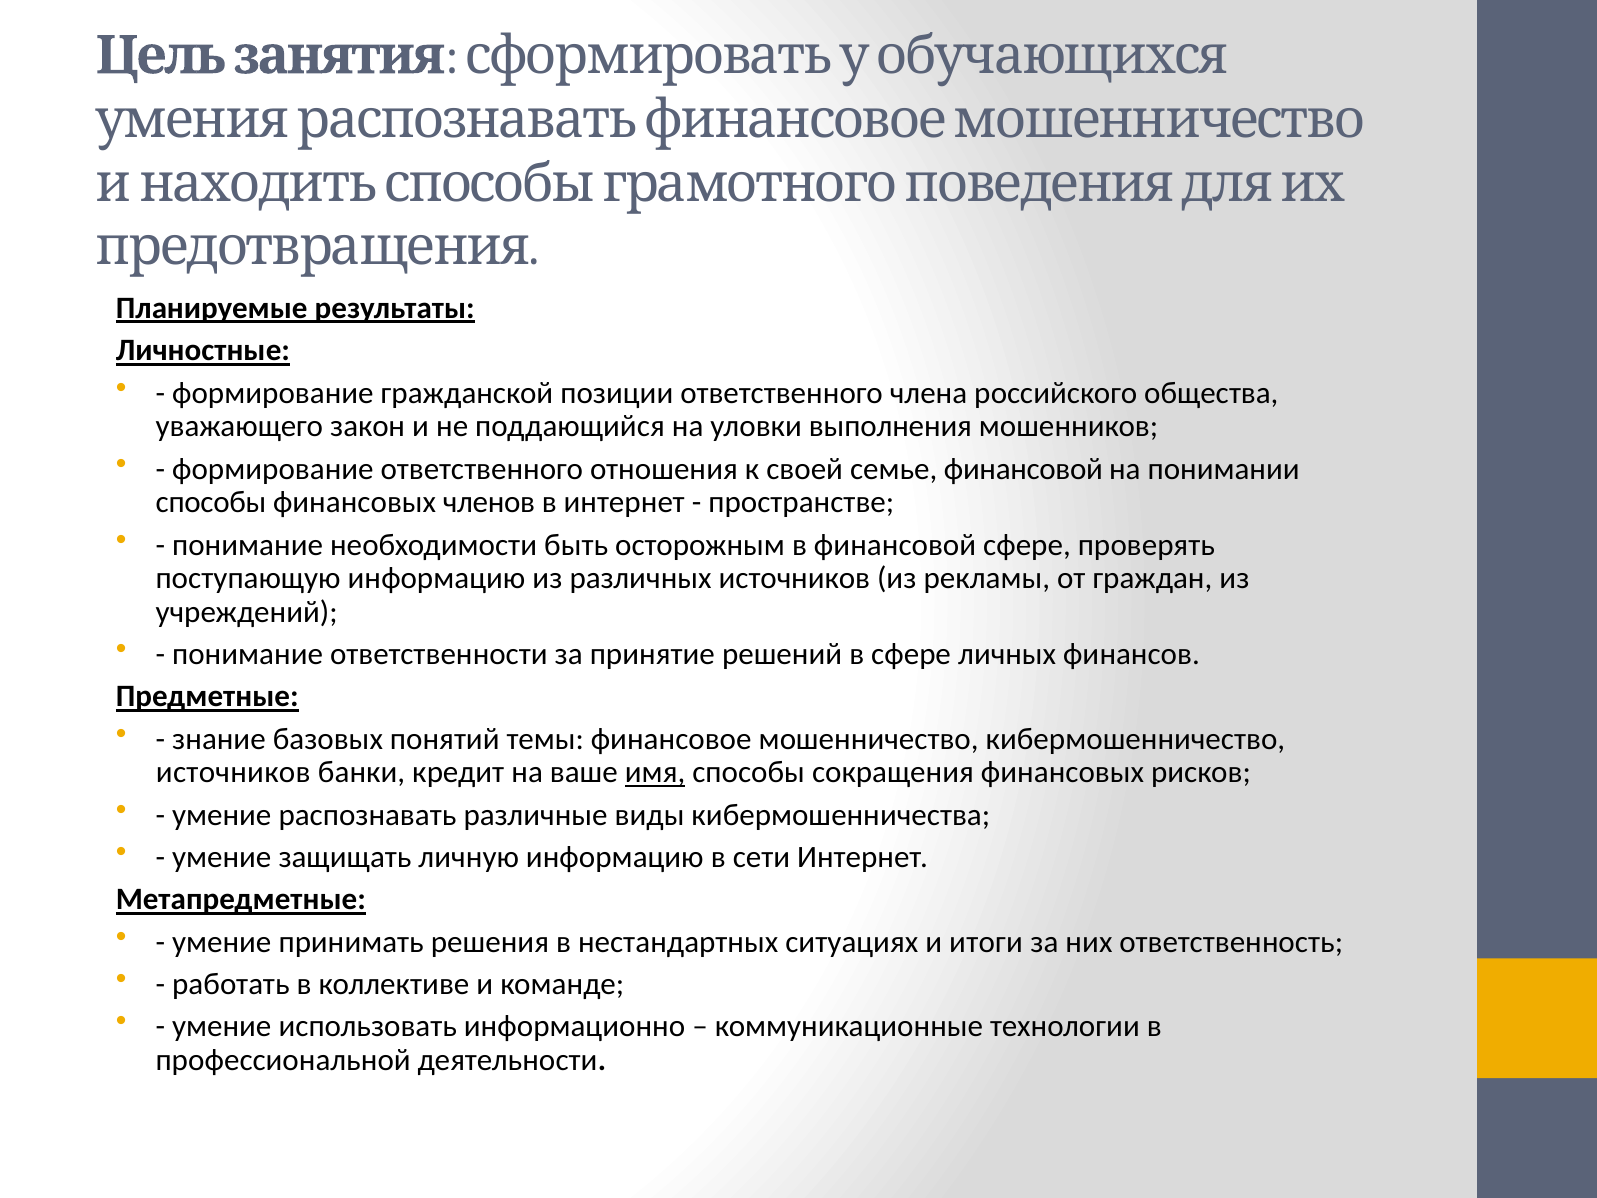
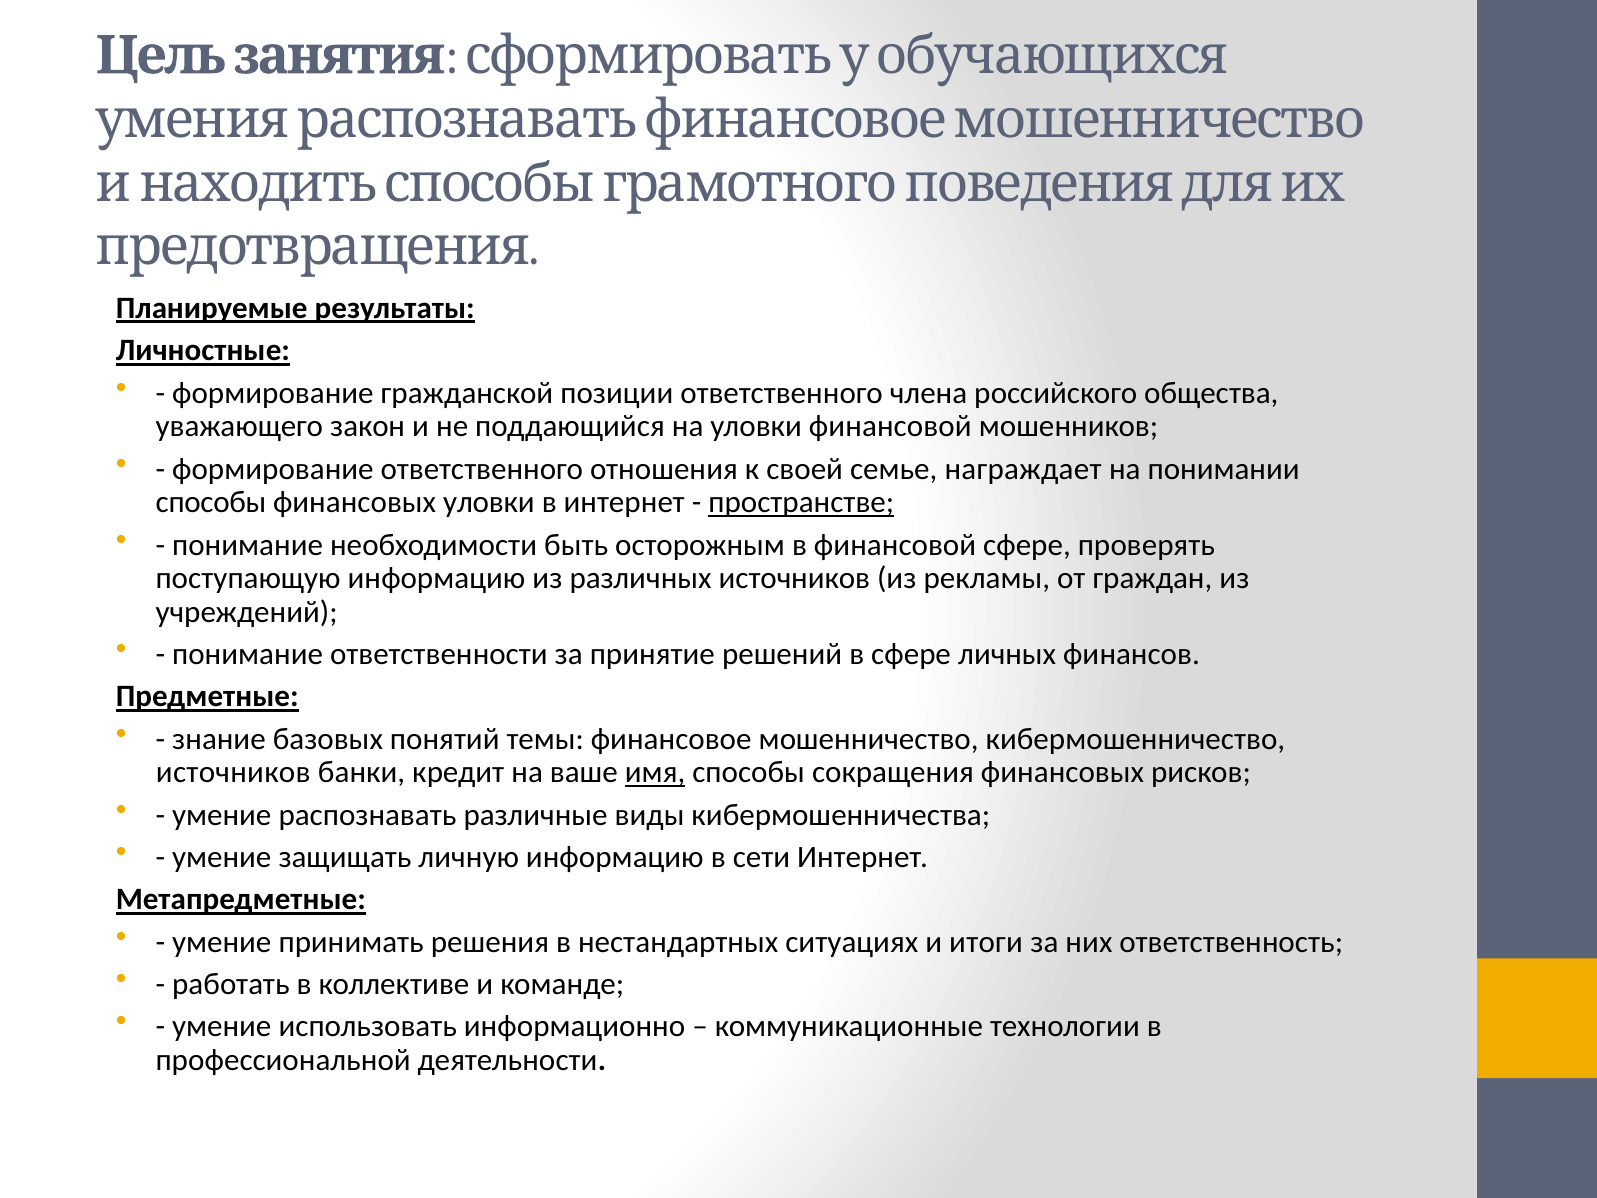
уловки выполнения: выполнения -> финансовой
семье финансовой: финансовой -> награждает
финансовых членов: членов -> уловки
пространстве underline: none -> present
